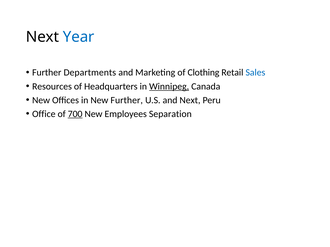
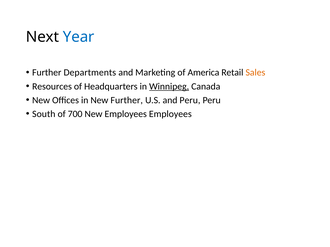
Clothing: Clothing -> America
Sales colour: blue -> orange
and Next: Next -> Peru
Office: Office -> South
700 underline: present -> none
Employees Separation: Separation -> Employees
